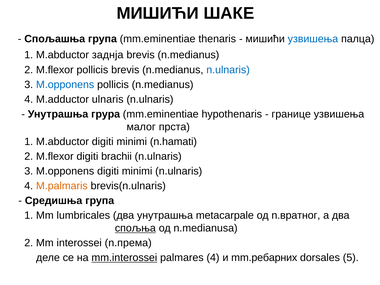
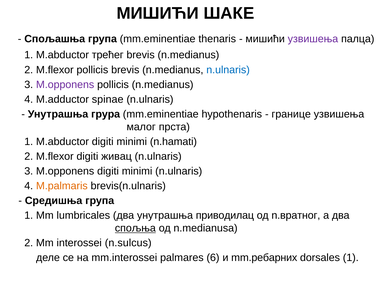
узвишења at (313, 39) colour: blue -> purple
заднја: заднја -> трећег
M.opponens at (65, 85) colour: blue -> purple
ulnaris: ulnaris -> spinae
brachii: brachii -> живац
metacarpale: metacarpale -> приводилац
n.према: n.према -> n.sulcus
mm.interossei underline: present -> none
palmares 4: 4 -> 6
dorsales 5: 5 -> 1
